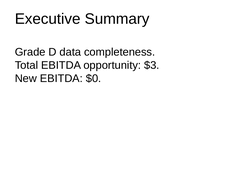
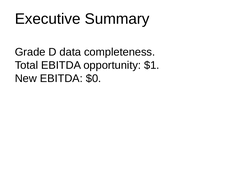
$3: $3 -> $1
